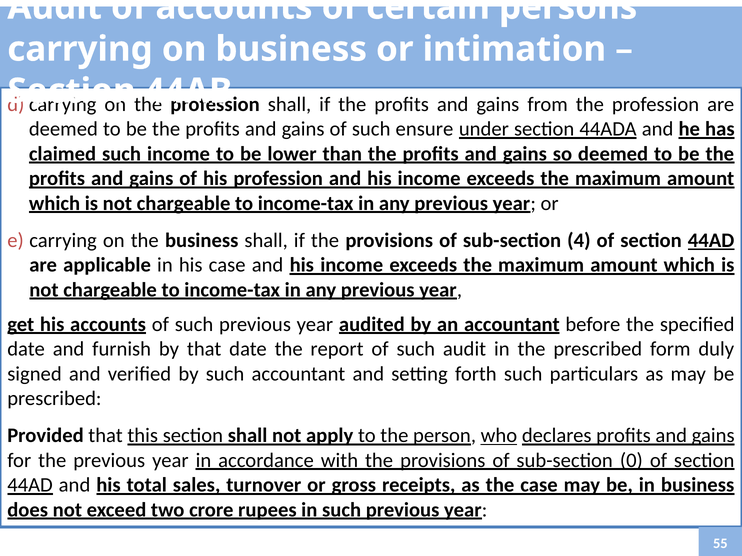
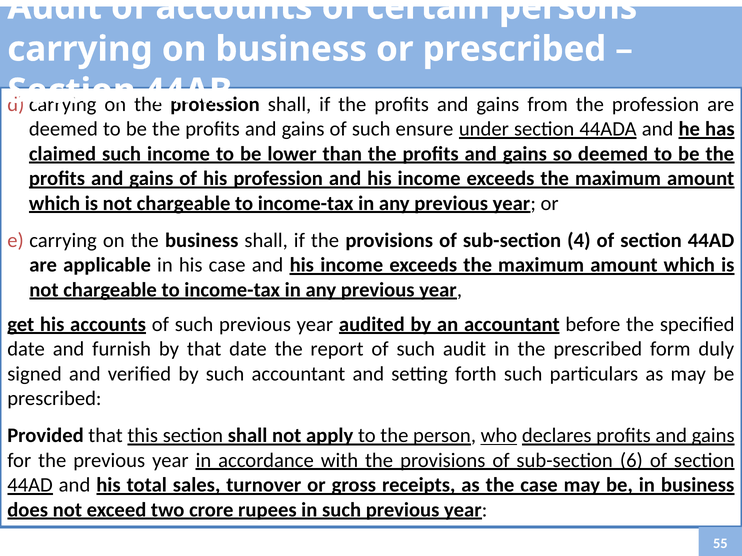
or intimation: intimation -> prescribed
44AD at (711, 241) underline: present -> none
0: 0 -> 6
